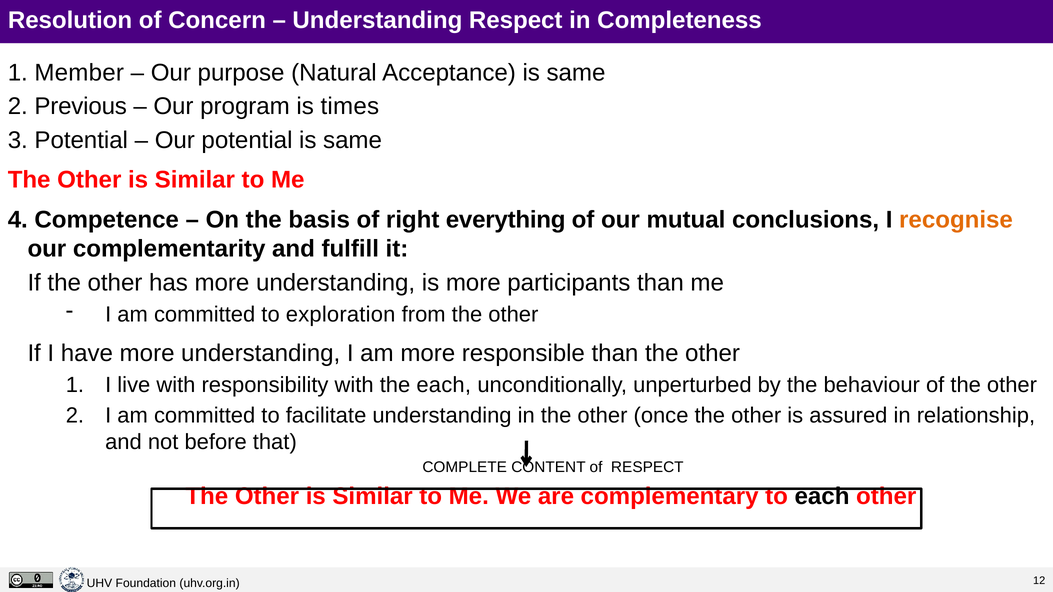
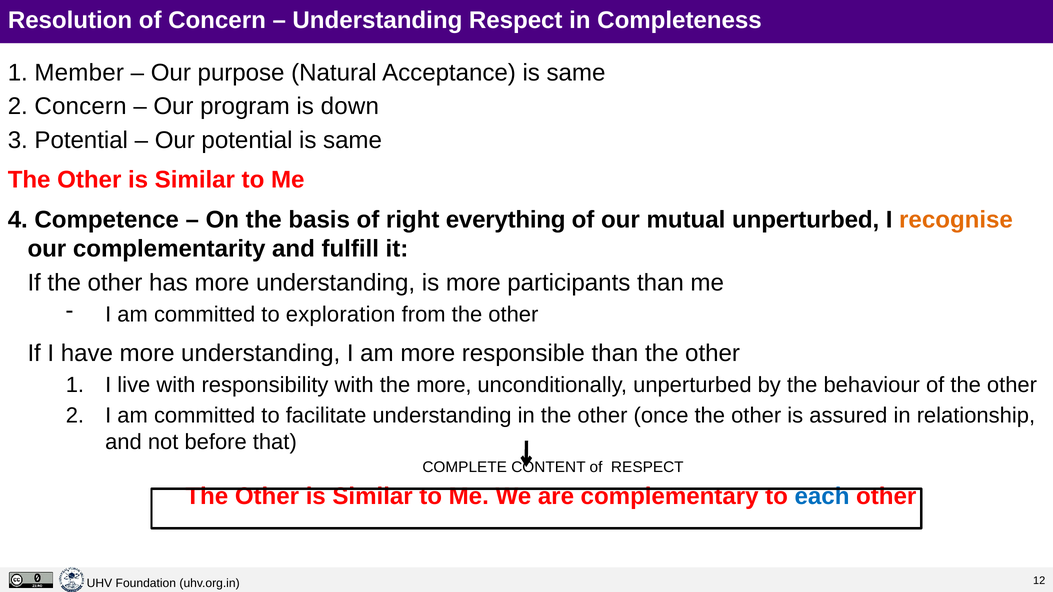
2 Previous: Previous -> Concern
times: times -> down
mutual conclusions: conclusions -> unperturbed
the each: each -> more
each at (822, 496) colour: black -> blue
